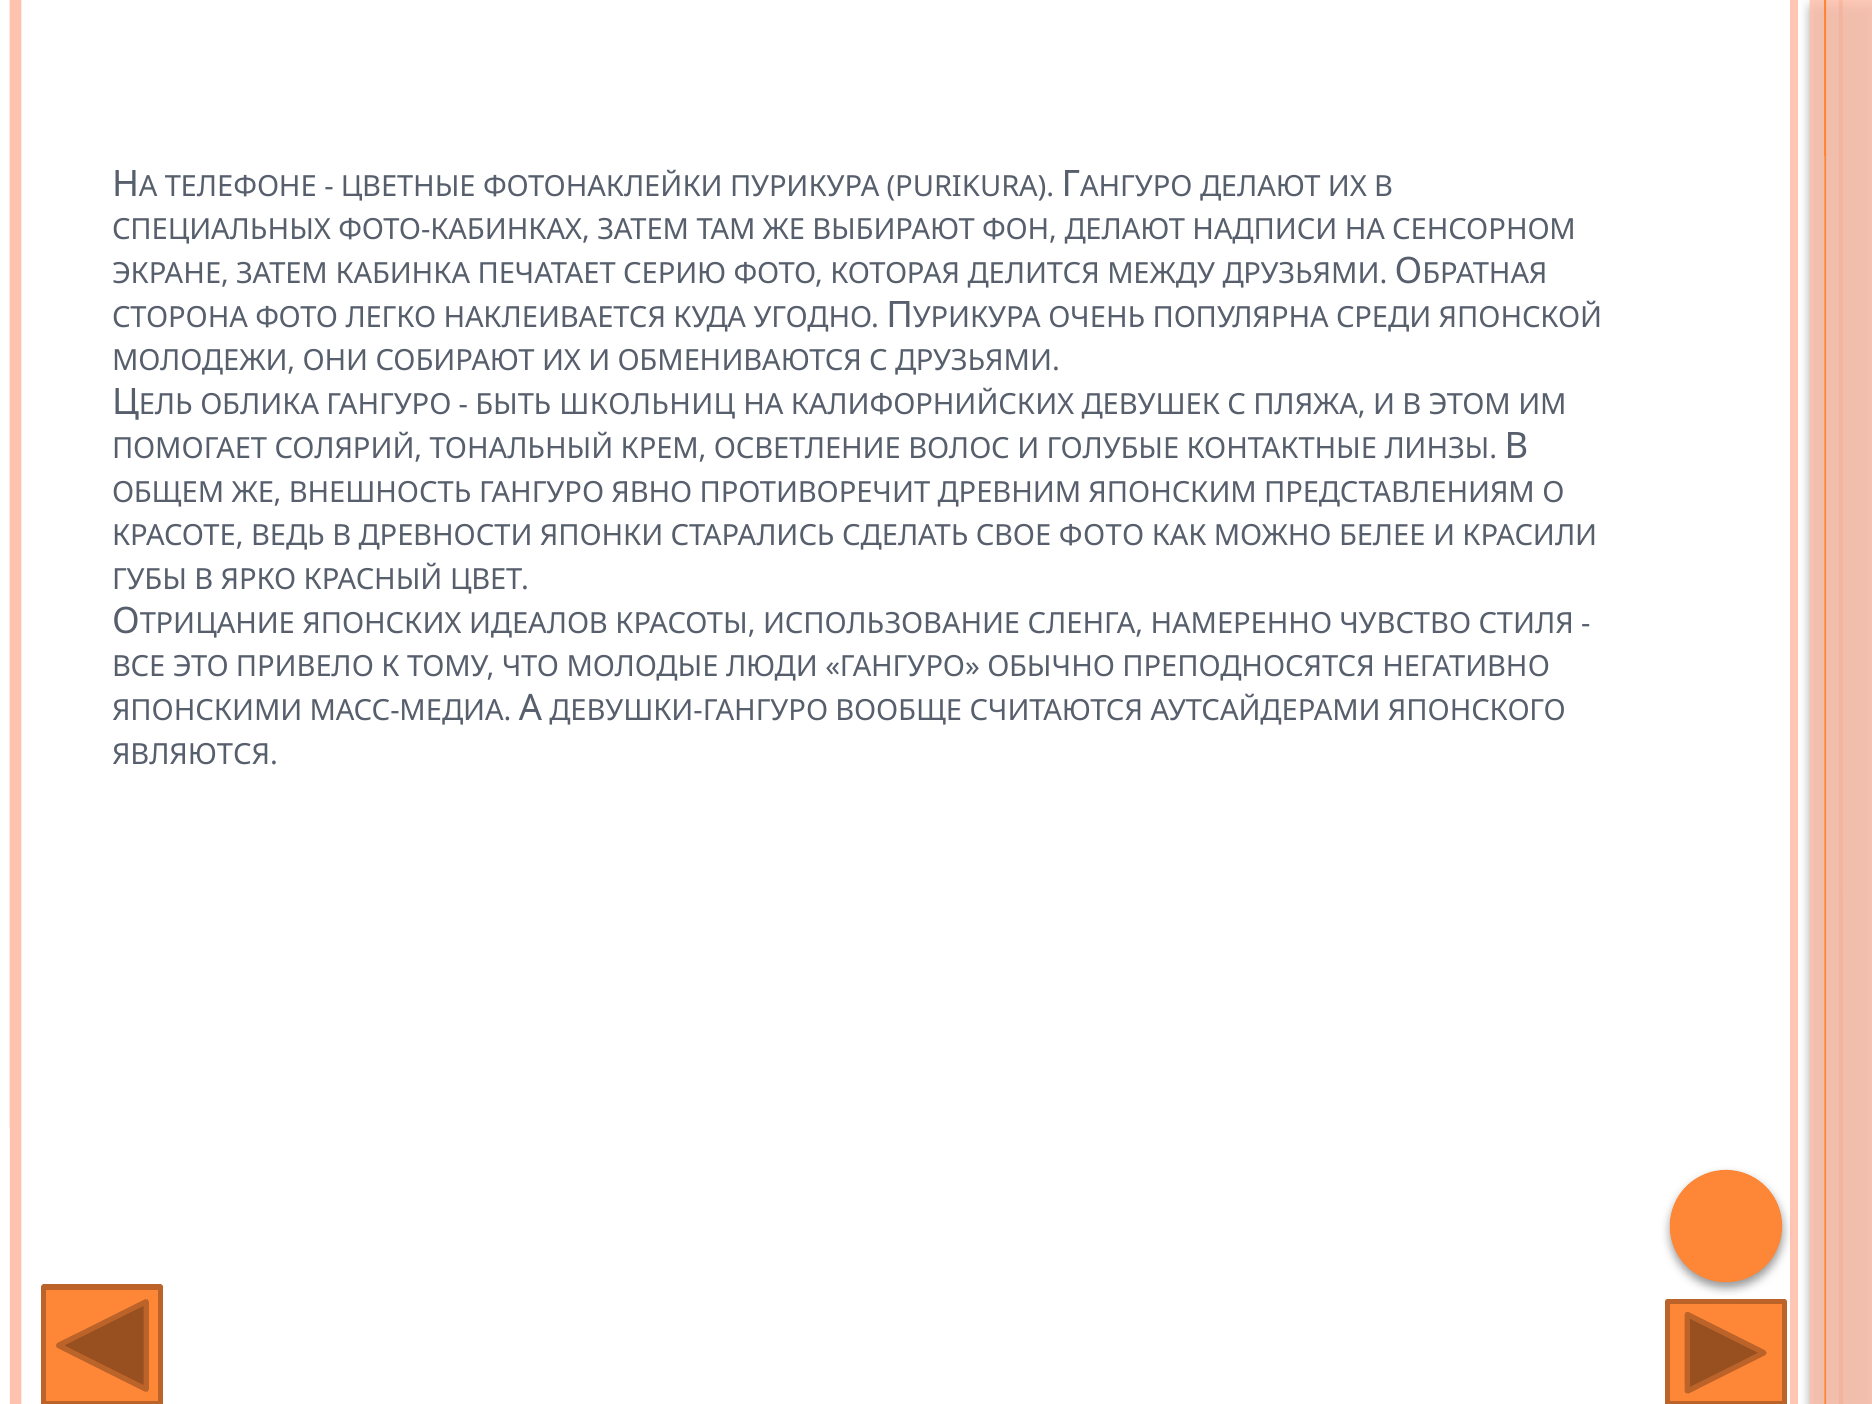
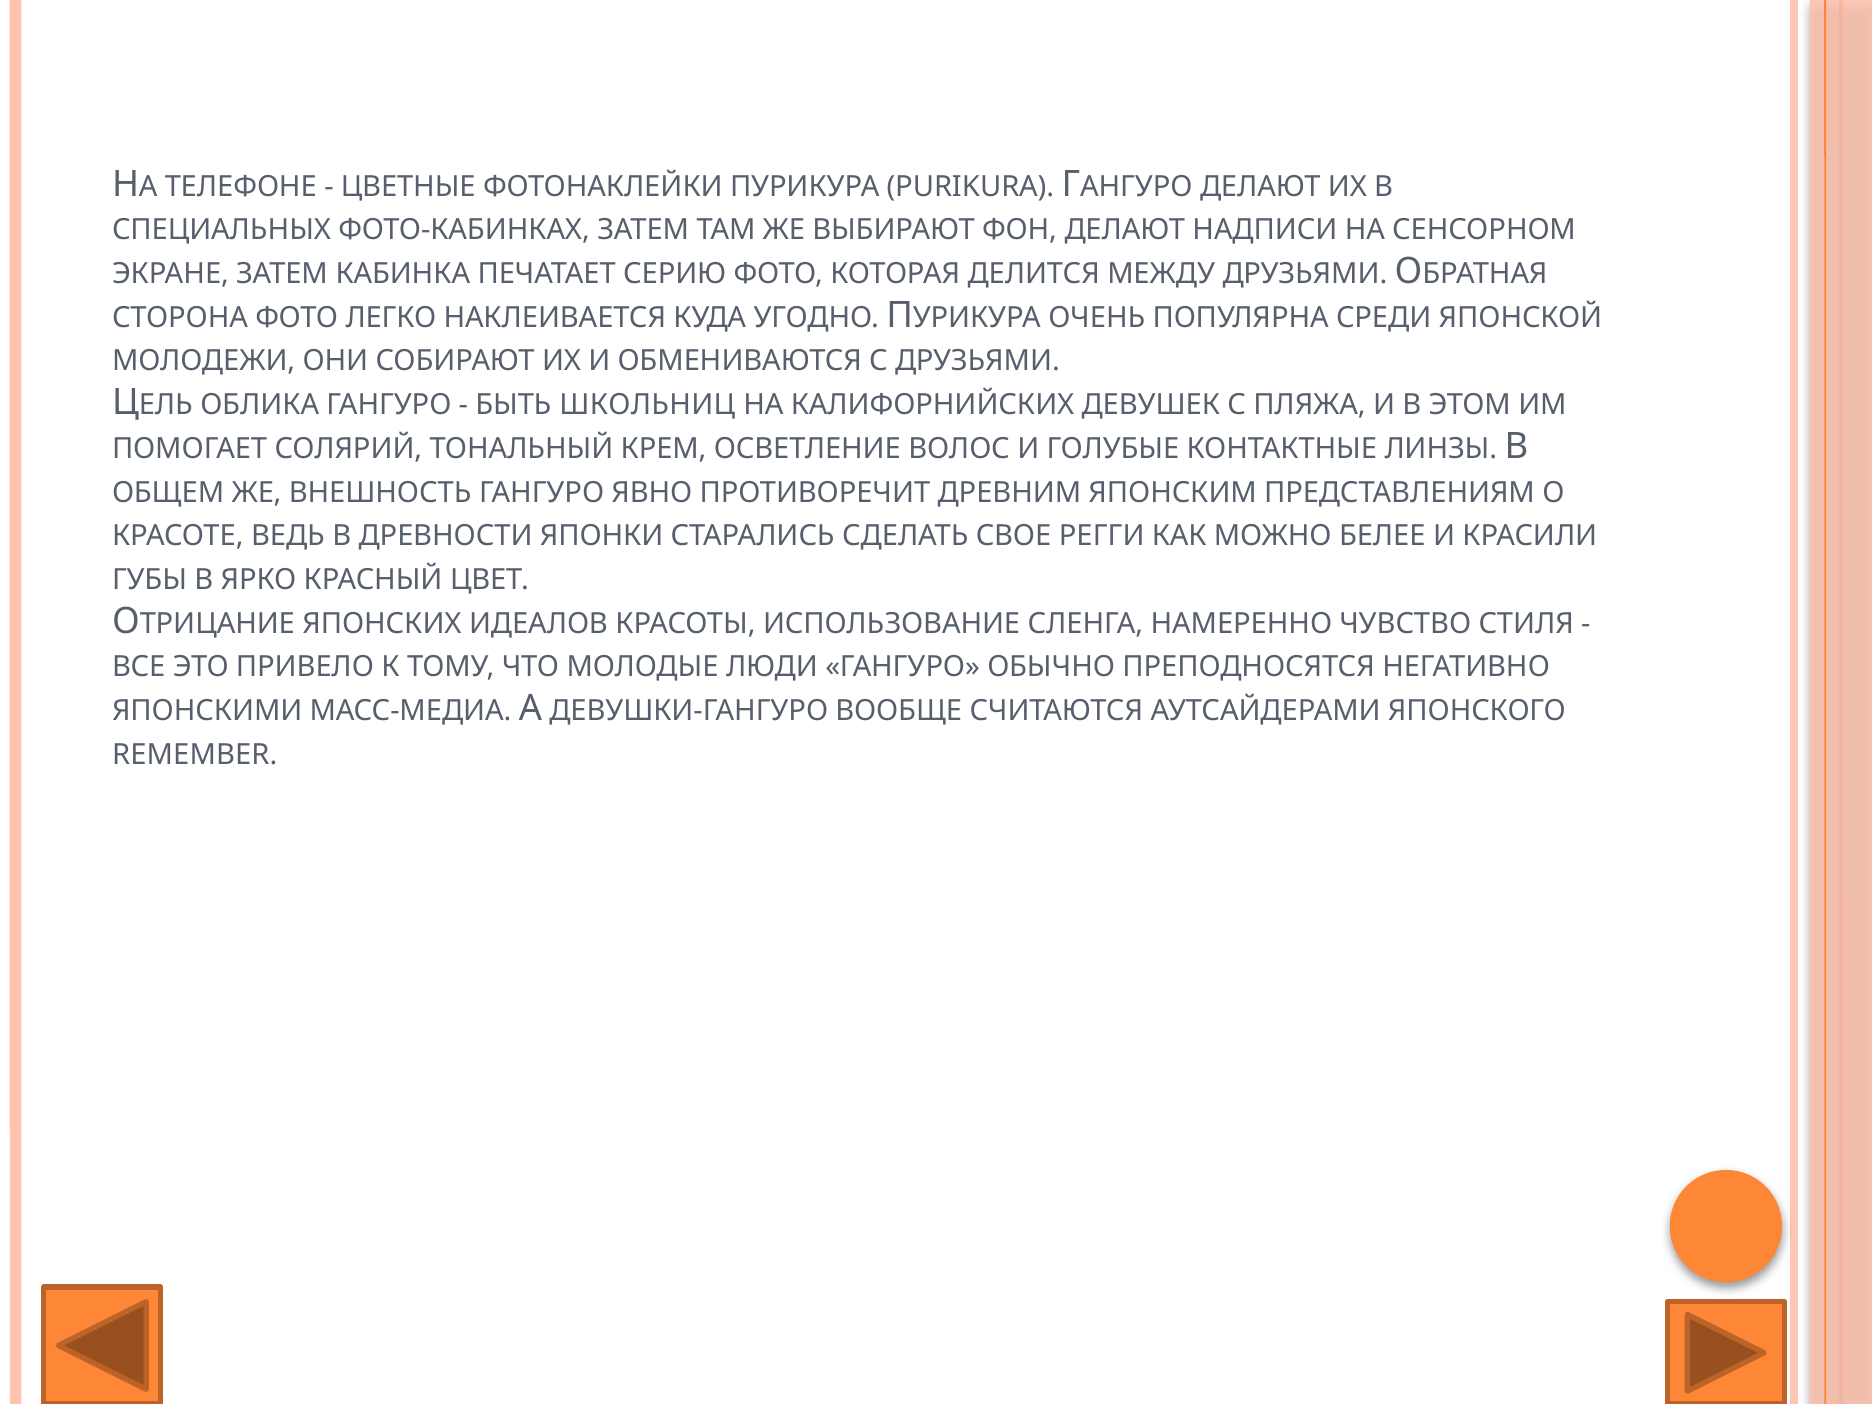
СВОЕ ФОТО: ФОТО -> РЕГГИ
ЯВЛЯЮТСЯ: ЯВЛЯЮТСЯ -> REMEMBER
